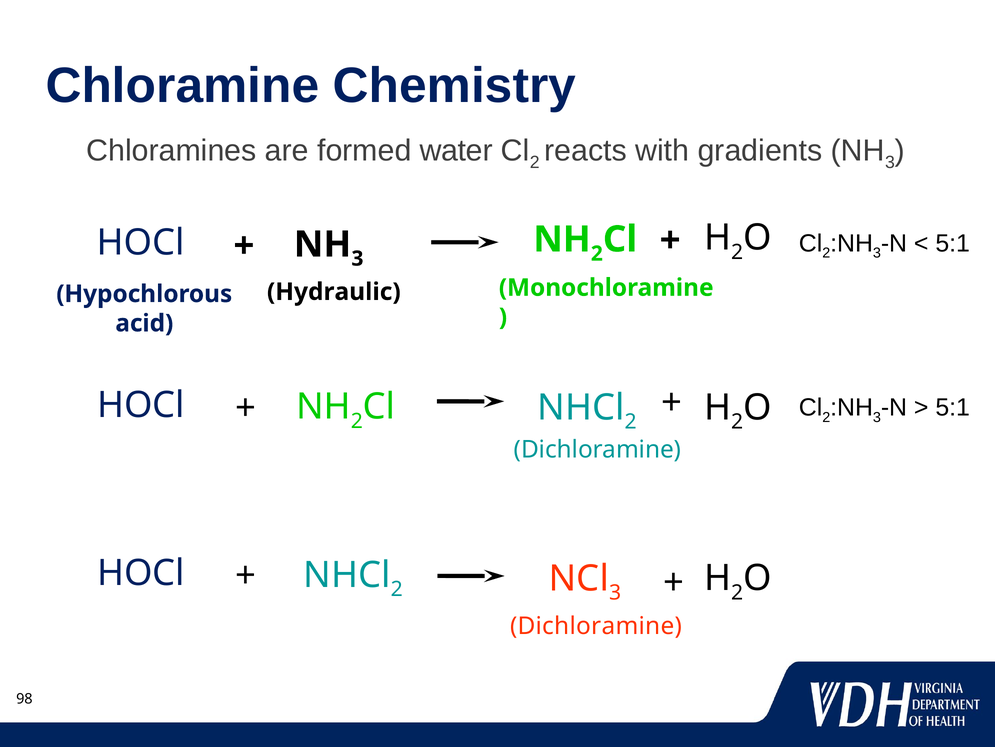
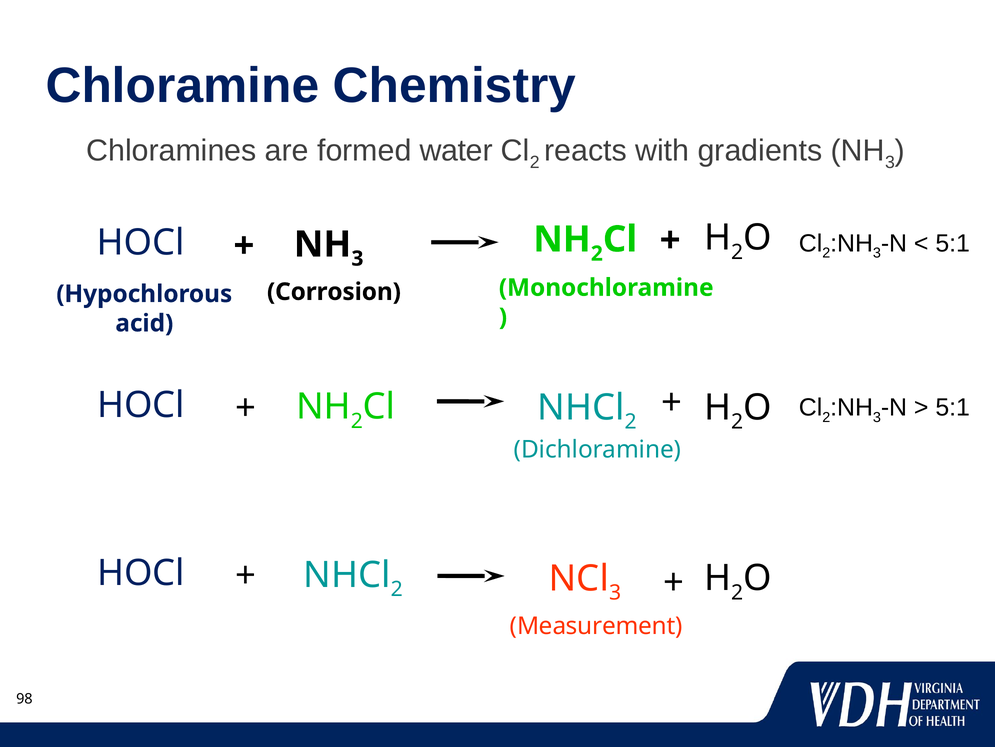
Hydraulic: Hydraulic -> Corrosion
Dichloramine at (596, 626): Dichloramine -> Measurement
